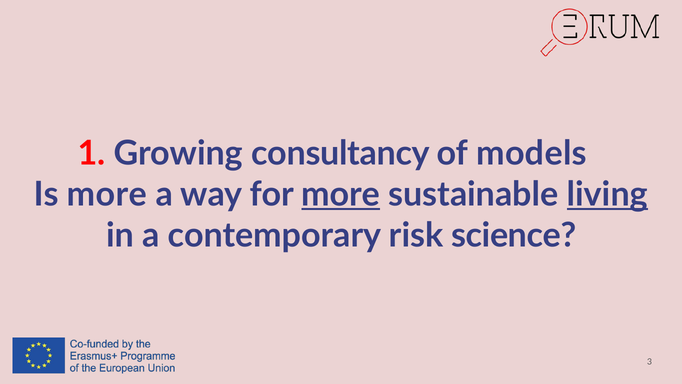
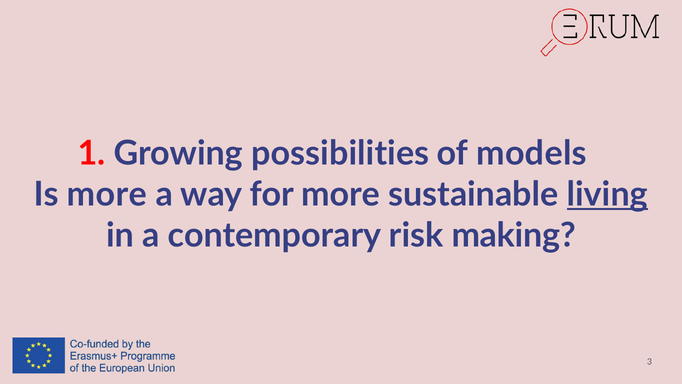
consultancy: consultancy -> possibilities
more at (341, 194) underline: present -> none
science: science -> making
